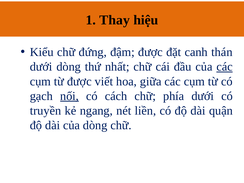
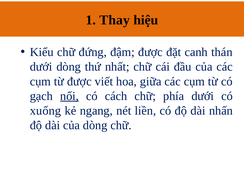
các at (225, 67) underline: present -> none
truyền: truyền -> xuống
quận: quận -> nhấn
